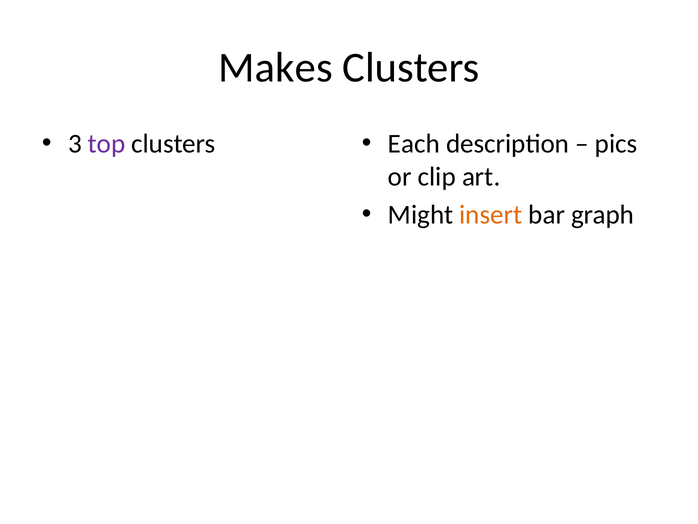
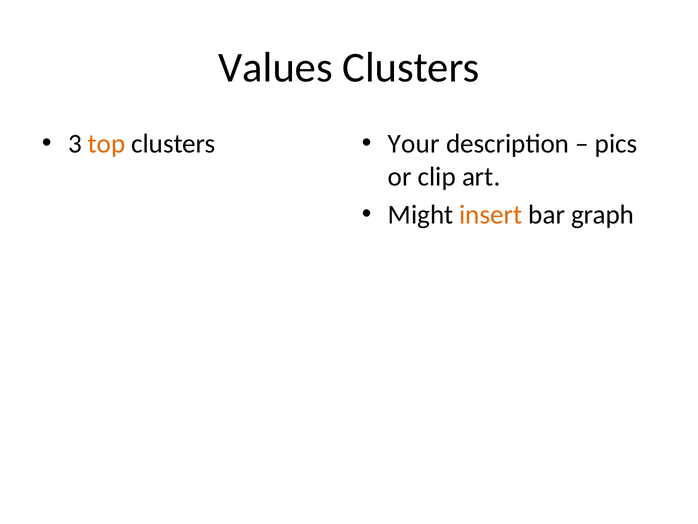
Makes: Makes -> Values
top colour: purple -> orange
Each: Each -> Your
